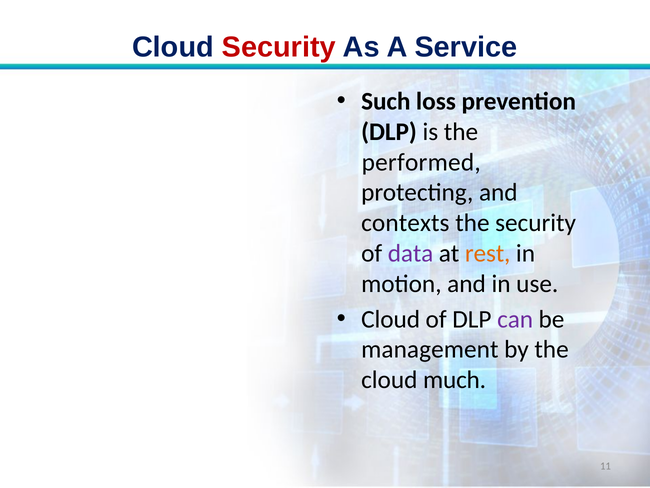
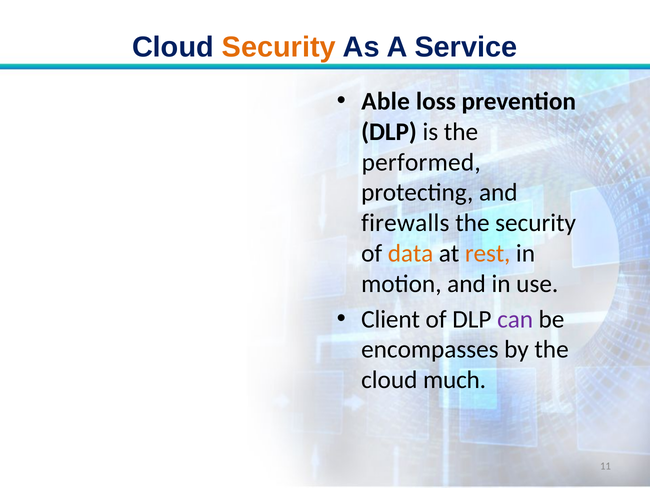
Security at (279, 47) colour: red -> orange
Such: Such -> Able
contexts: contexts -> firewalls
data colour: purple -> orange
Cloud at (391, 319): Cloud -> Client
management: management -> encompasses
